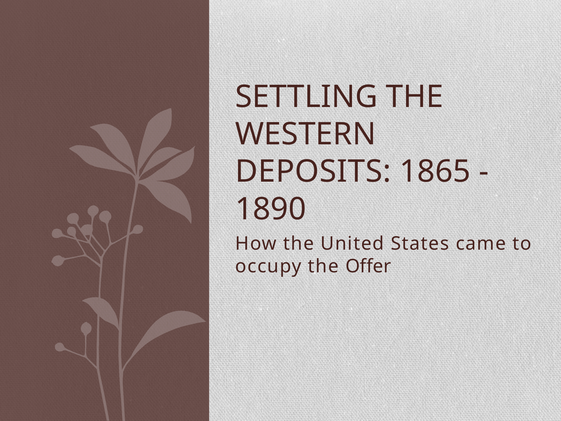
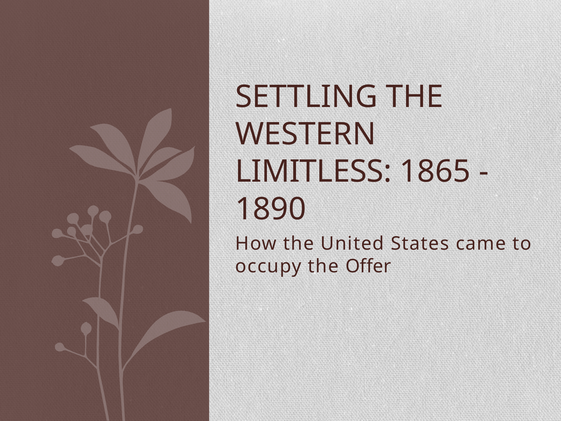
DEPOSITS: DEPOSITS -> LIMITLESS
